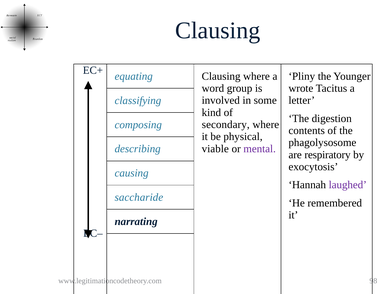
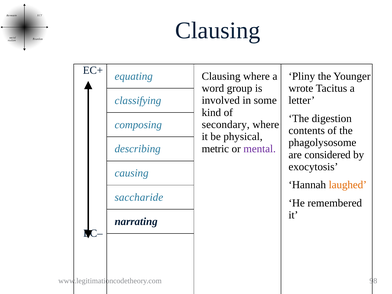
viable: viable -> metric
respiratory: respiratory -> considered
laughed colour: purple -> orange
